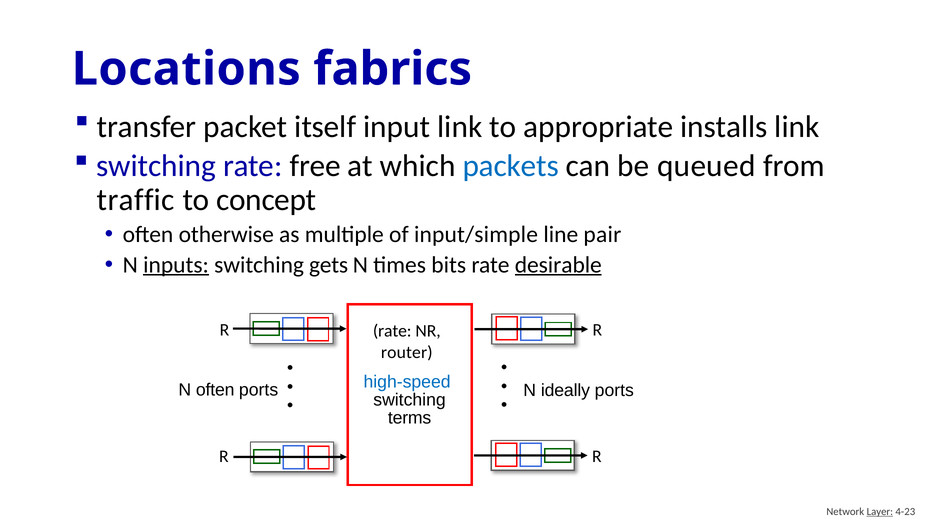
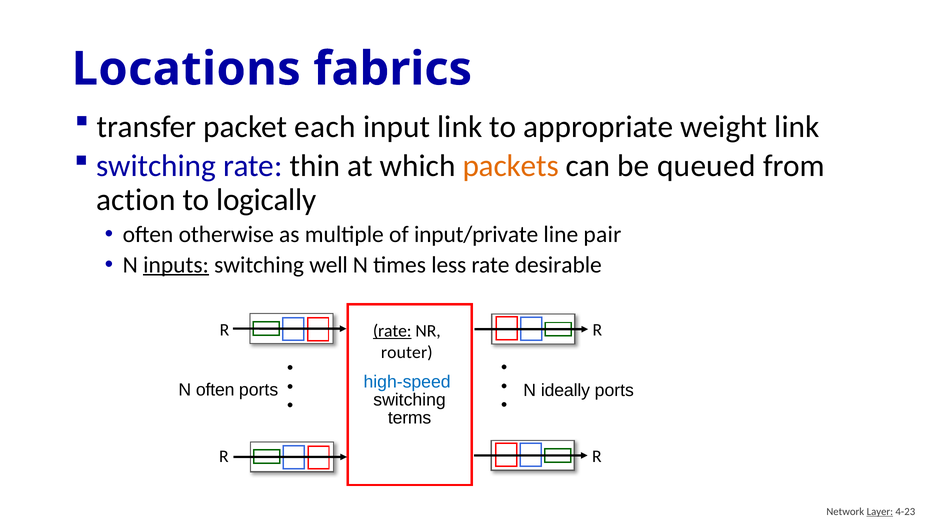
itself: itself -> each
installs: installs -> weight
free: free -> thin
packets colour: blue -> orange
traffic: traffic -> action
concept: concept -> logically
input/simple: input/simple -> input/private
gets: gets -> well
bits: bits -> less
desirable underline: present -> none
rate at (392, 331) underline: none -> present
